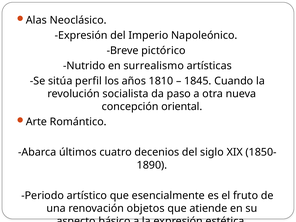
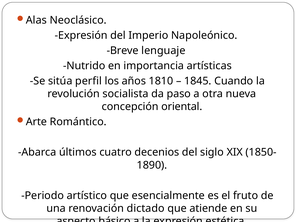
pictórico: pictórico -> lenguaje
surrealismo: surrealismo -> importancia
objetos: objetos -> dictado
